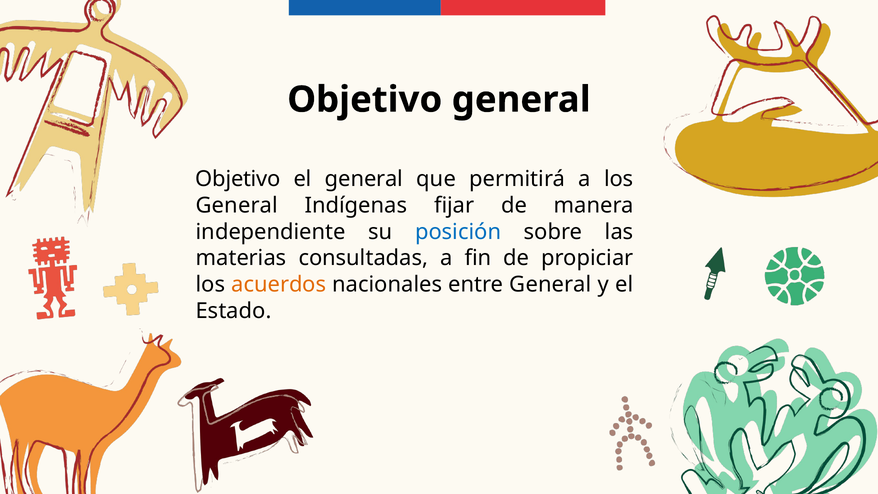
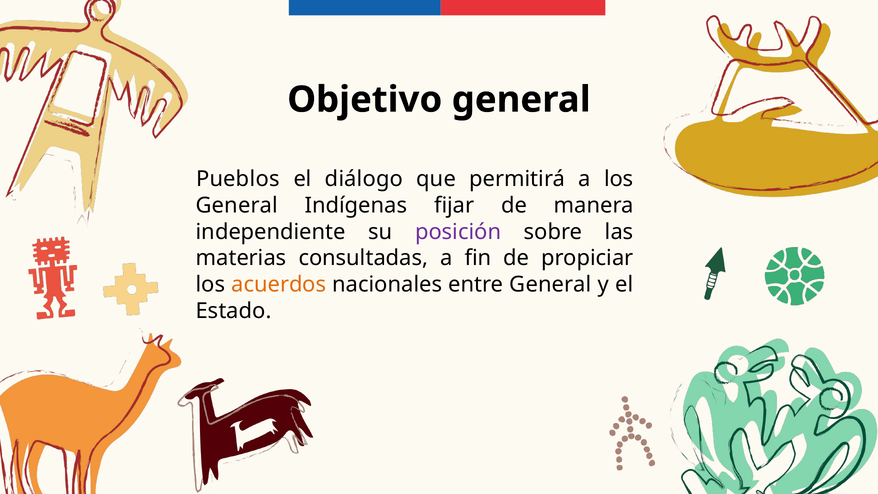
Objetivo at (238, 179): Objetivo -> Pueblos
el general: general -> diálogo
posición colour: blue -> purple
